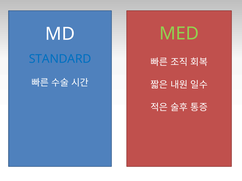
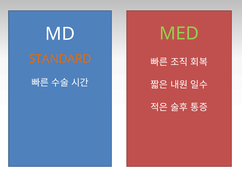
STANDARD colour: blue -> orange
